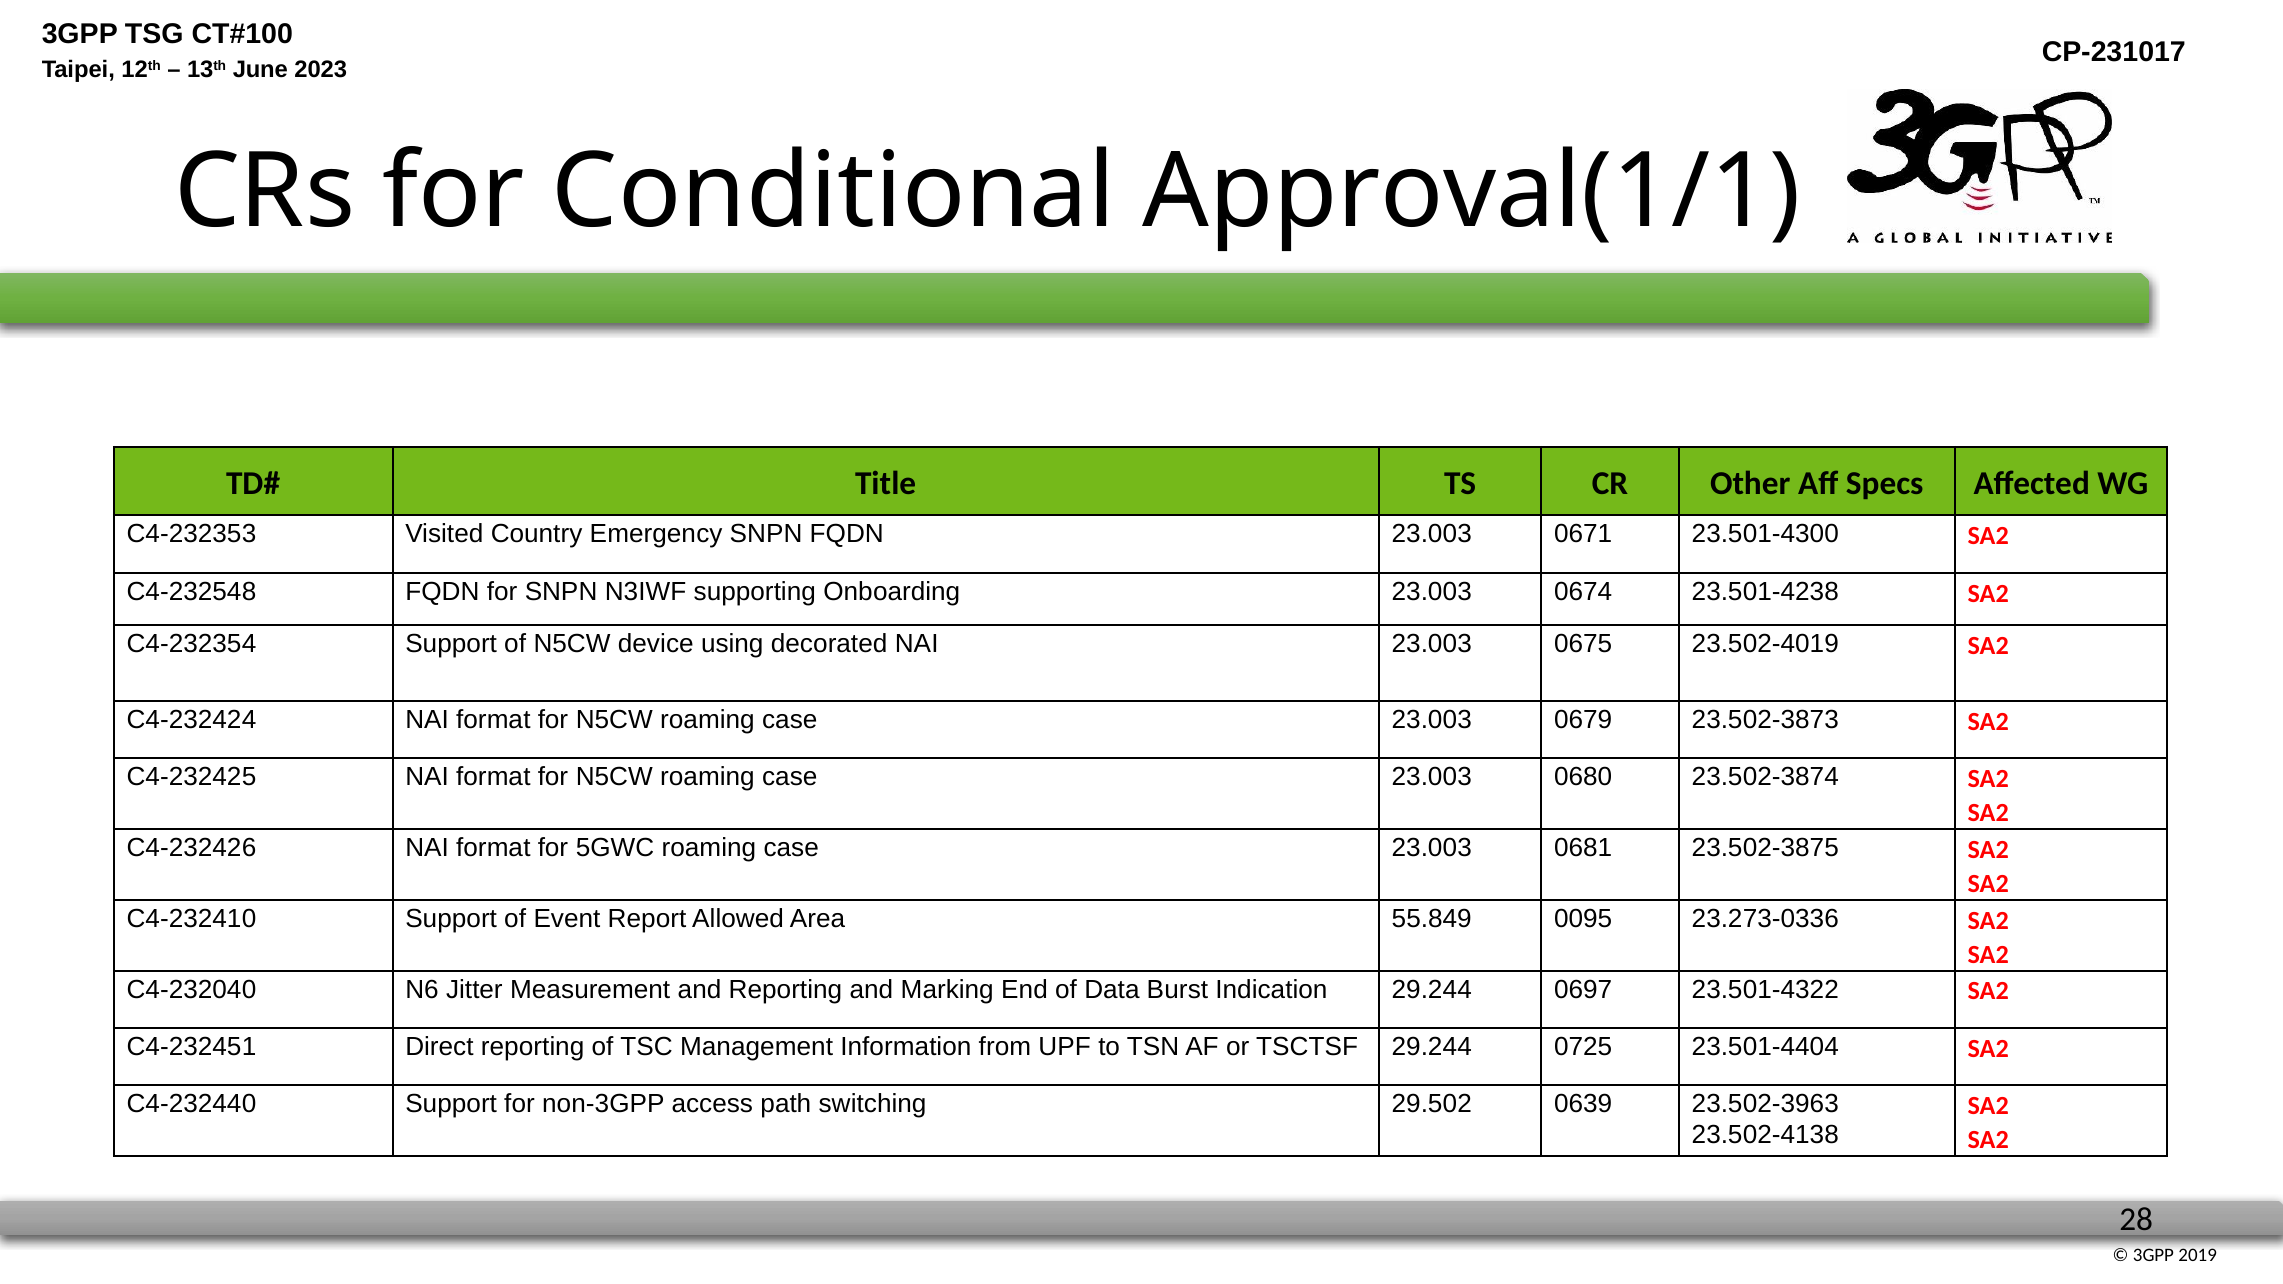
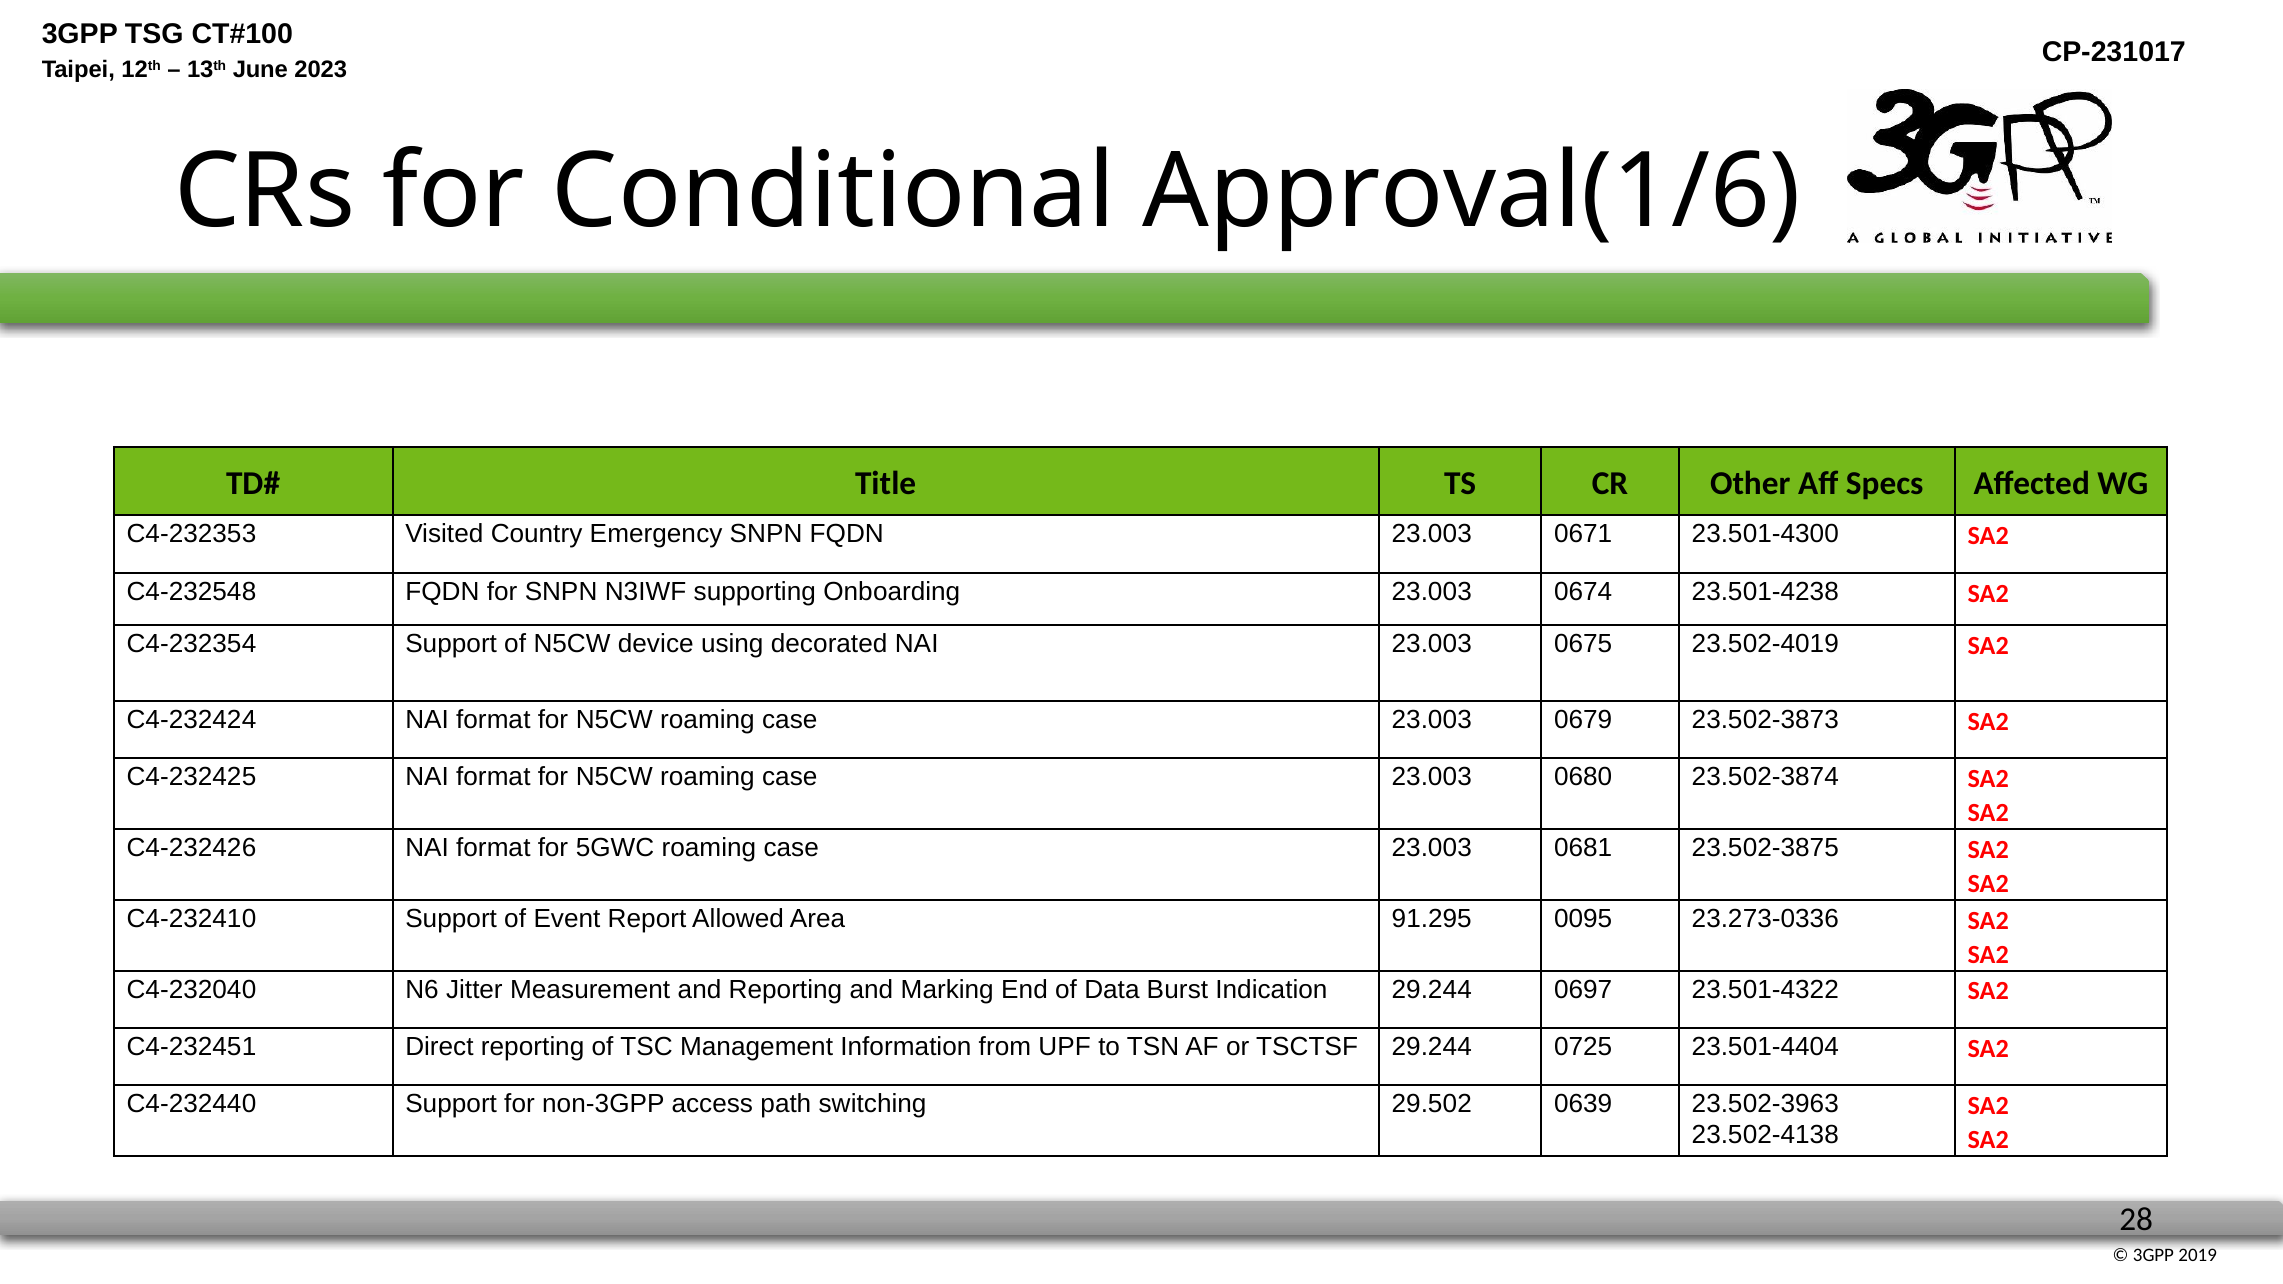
Approval(1/1: Approval(1/1 -> Approval(1/6
55.849: 55.849 -> 91.295
